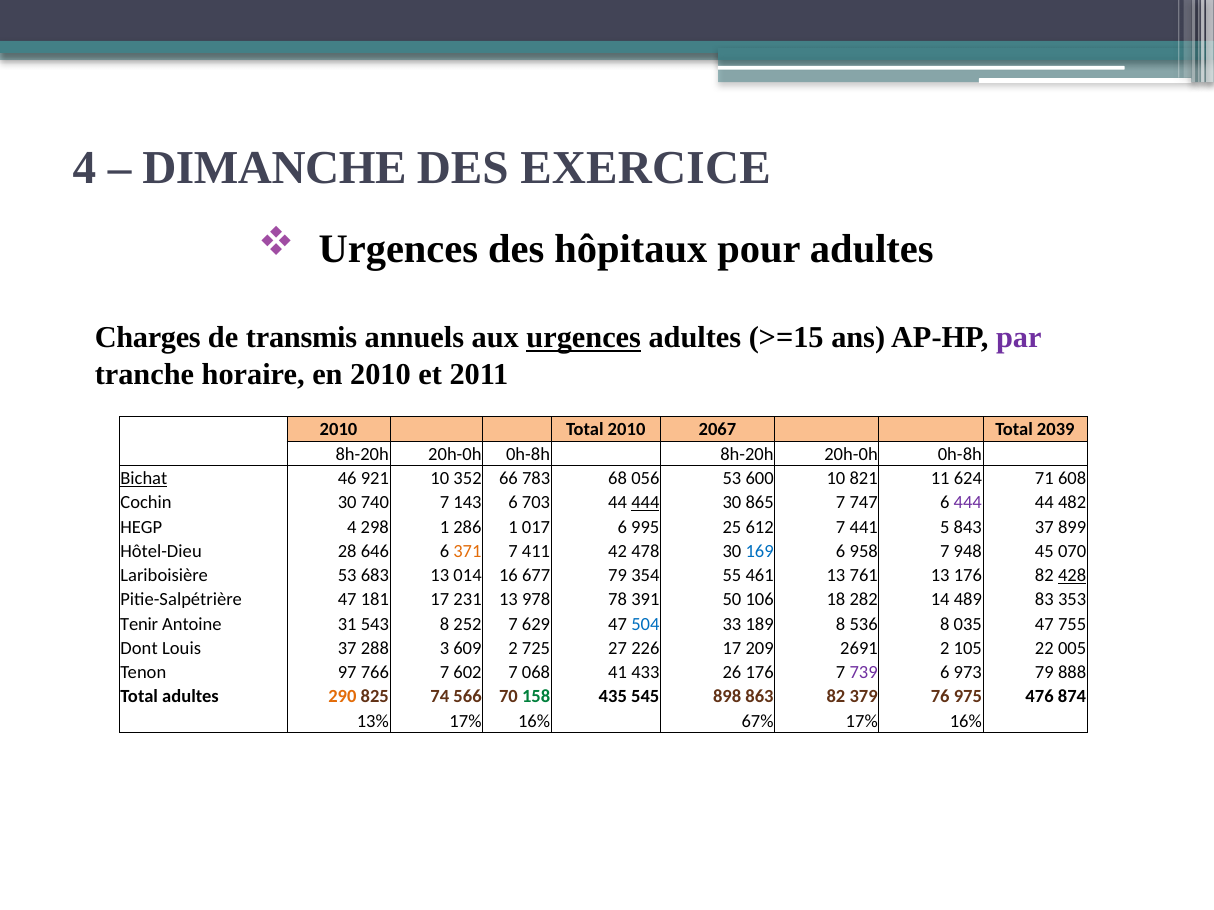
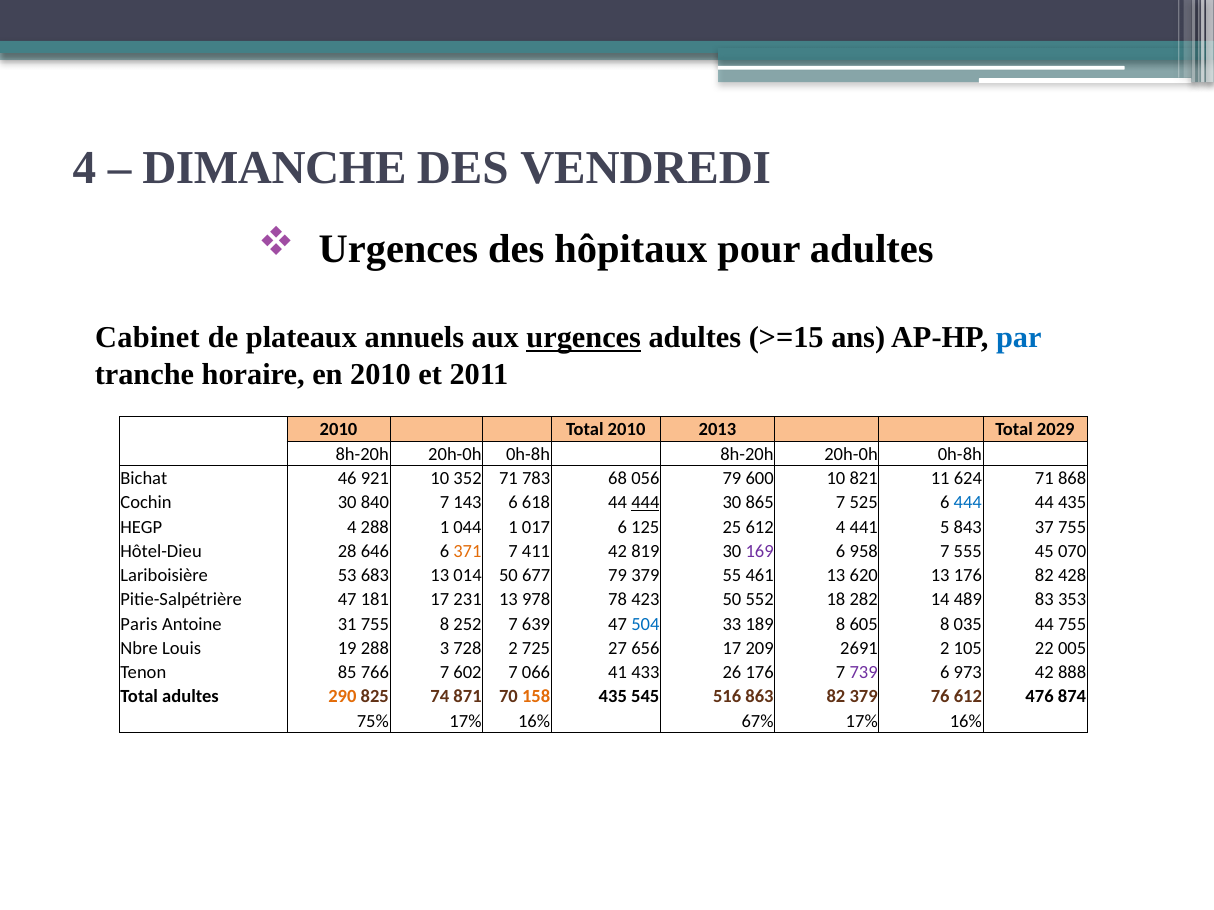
EXERCICE: EXERCICE -> VENDREDI
Charges: Charges -> Cabinet
transmis: transmis -> plateaux
par colour: purple -> blue
2067: 2067 -> 2013
2039: 2039 -> 2029
Bichat underline: present -> none
352 66: 66 -> 71
056 53: 53 -> 79
608: 608 -> 868
740: 740 -> 840
703: 703 -> 618
747: 747 -> 525
444 at (968, 503) colour: purple -> blue
44 482: 482 -> 435
4 298: 298 -> 288
286: 286 -> 044
995: 995 -> 125
612 7: 7 -> 4
37 899: 899 -> 755
478: 478 -> 819
169 colour: blue -> purple
948: 948 -> 555
014 16: 16 -> 50
79 354: 354 -> 379
761: 761 -> 620
428 underline: present -> none
391: 391 -> 423
106: 106 -> 552
Tenir: Tenir -> Paris
31 543: 543 -> 755
629: 629 -> 639
536: 536 -> 605
035 47: 47 -> 44
Dont: Dont -> Nbre
Louis 37: 37 -> 19
609: 609 -> 728
226: 226 -> 656
97: 97 -> 85
068: 068 -> 066
973 79: 79 -> 42
566: 566 -> 871
158 colour: green -> orange
898: 898 -> 516
76 975: 975 -> 612
13%: 13% -> 75%
